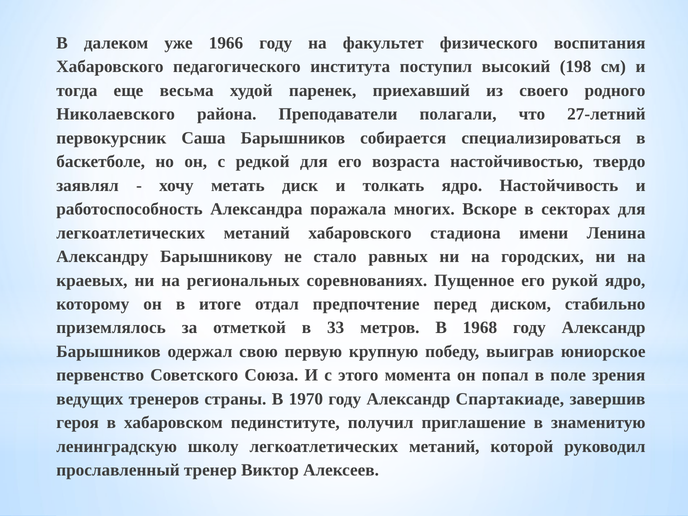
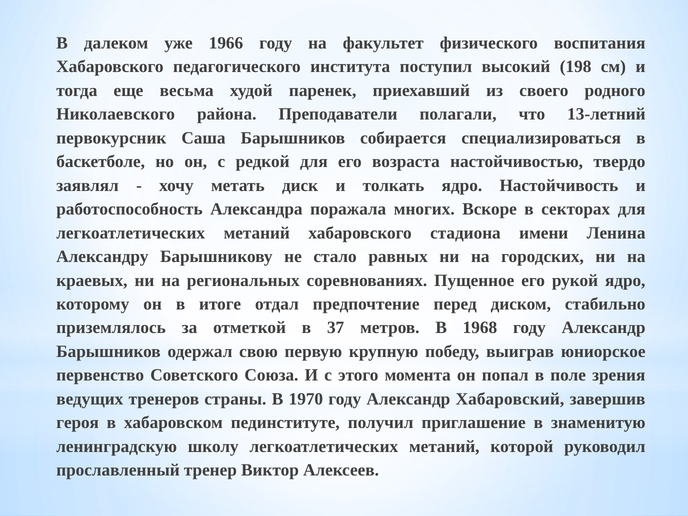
27-летний: 27-летний -> 13-летний
33: 33 -> 37
Спартакиаде: Спартакиаде -> Хабаровский
